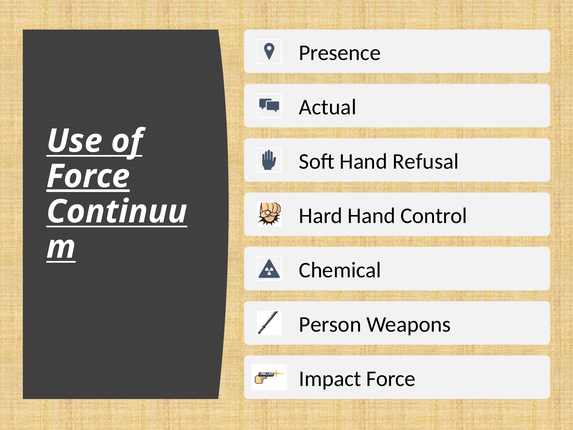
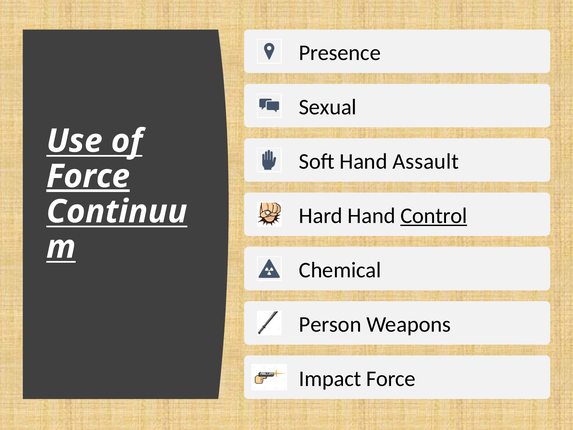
Actual: Actual -> Sexual
Refusal: Refusal -> Assault
Control underline: none -> present
